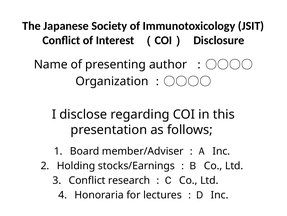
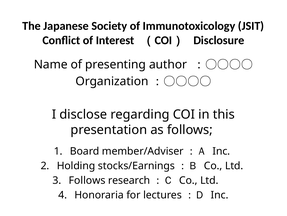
Conflict at (87, 180): Conflict -> Follows
